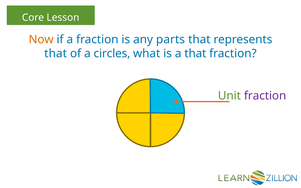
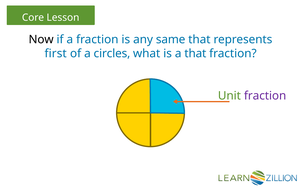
Now colour: orange -> black
parts: parts -> same
that at (56, 53): that -> first
